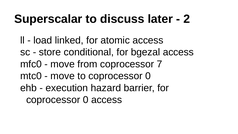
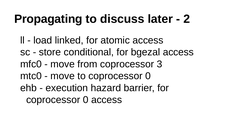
Superscalar: Superscalar -> Propagating
7: 7 -> 3
